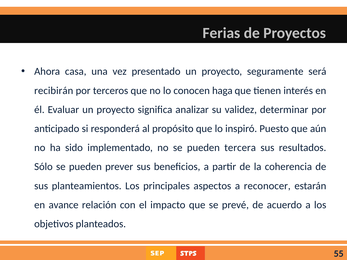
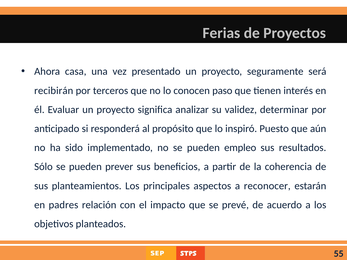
haga: haga -> paso
tercera: tercera -> empleo
avance: avance -> padres
